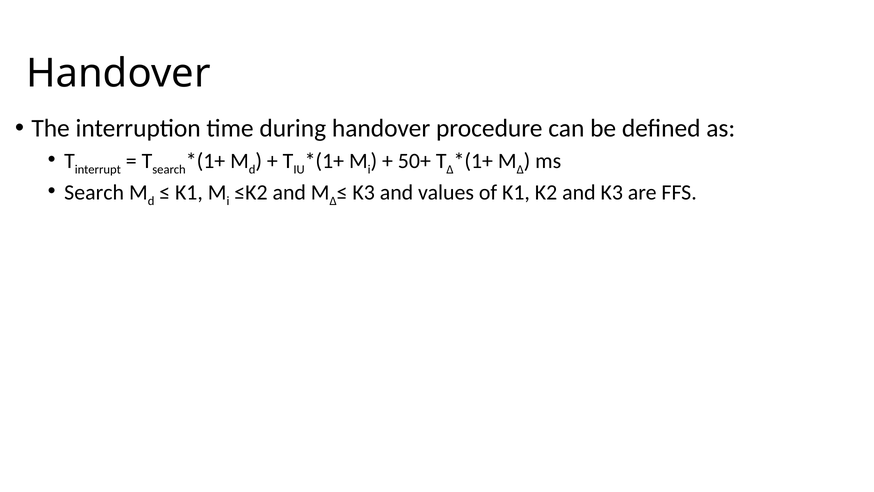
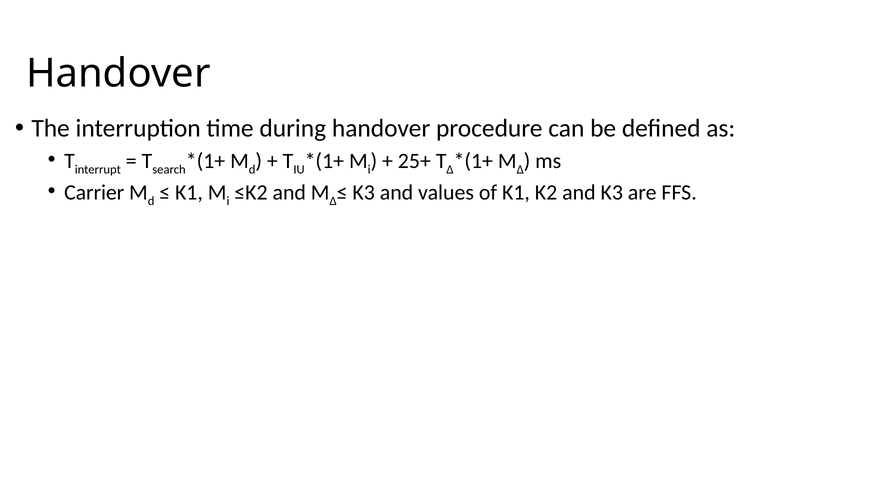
50+: 50+ -> 25+
Search at (94, 192): Search -> Carrier
